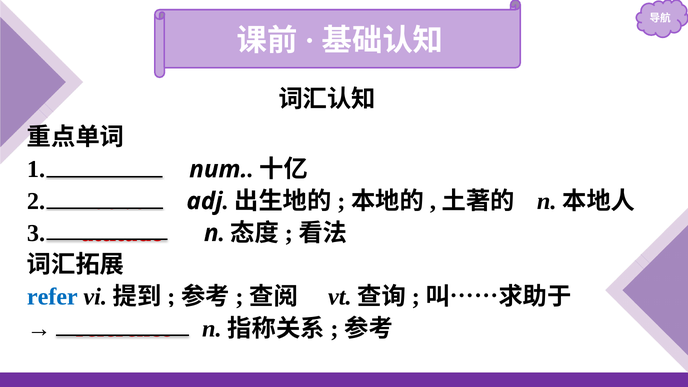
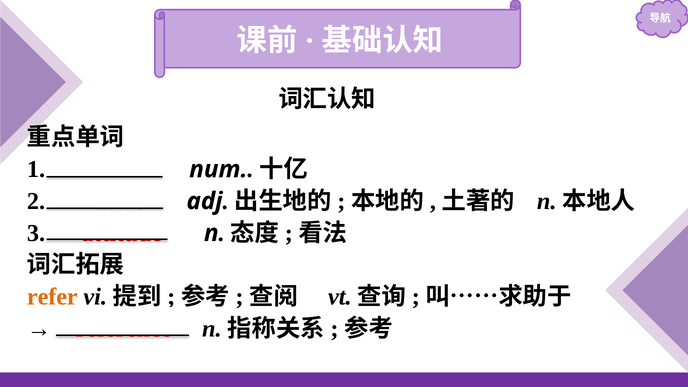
refer colour: blue -> orange
